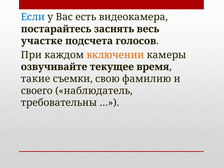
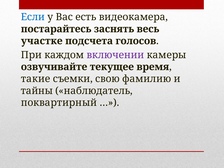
включении colour: orange -> purple
своего: своего -> тайны
требовательны: требовательны -> поквартирный
